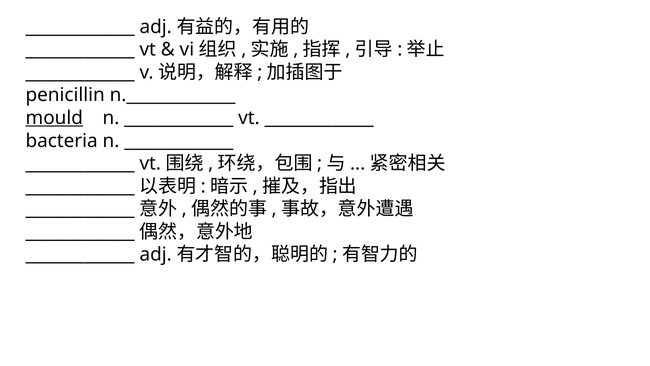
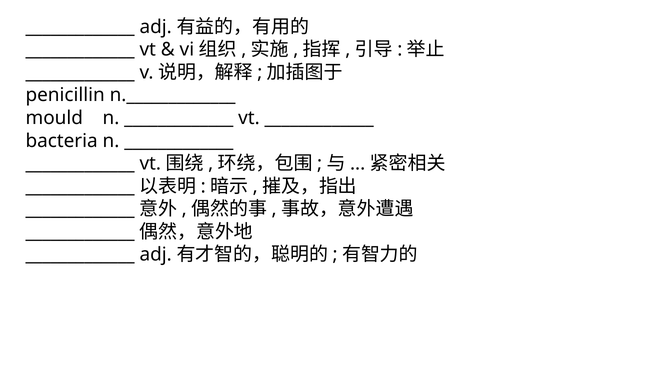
mould underline: present -> none
